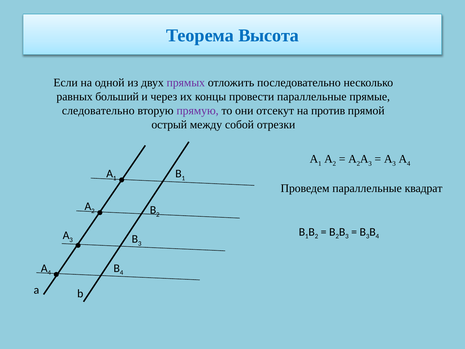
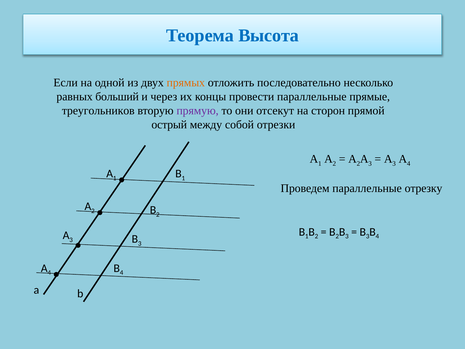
прямых colour: purple -> orange
следовательно: следовательно -> треугольников
против: против -> сторон
квадрат: квадрат -> отрезку
